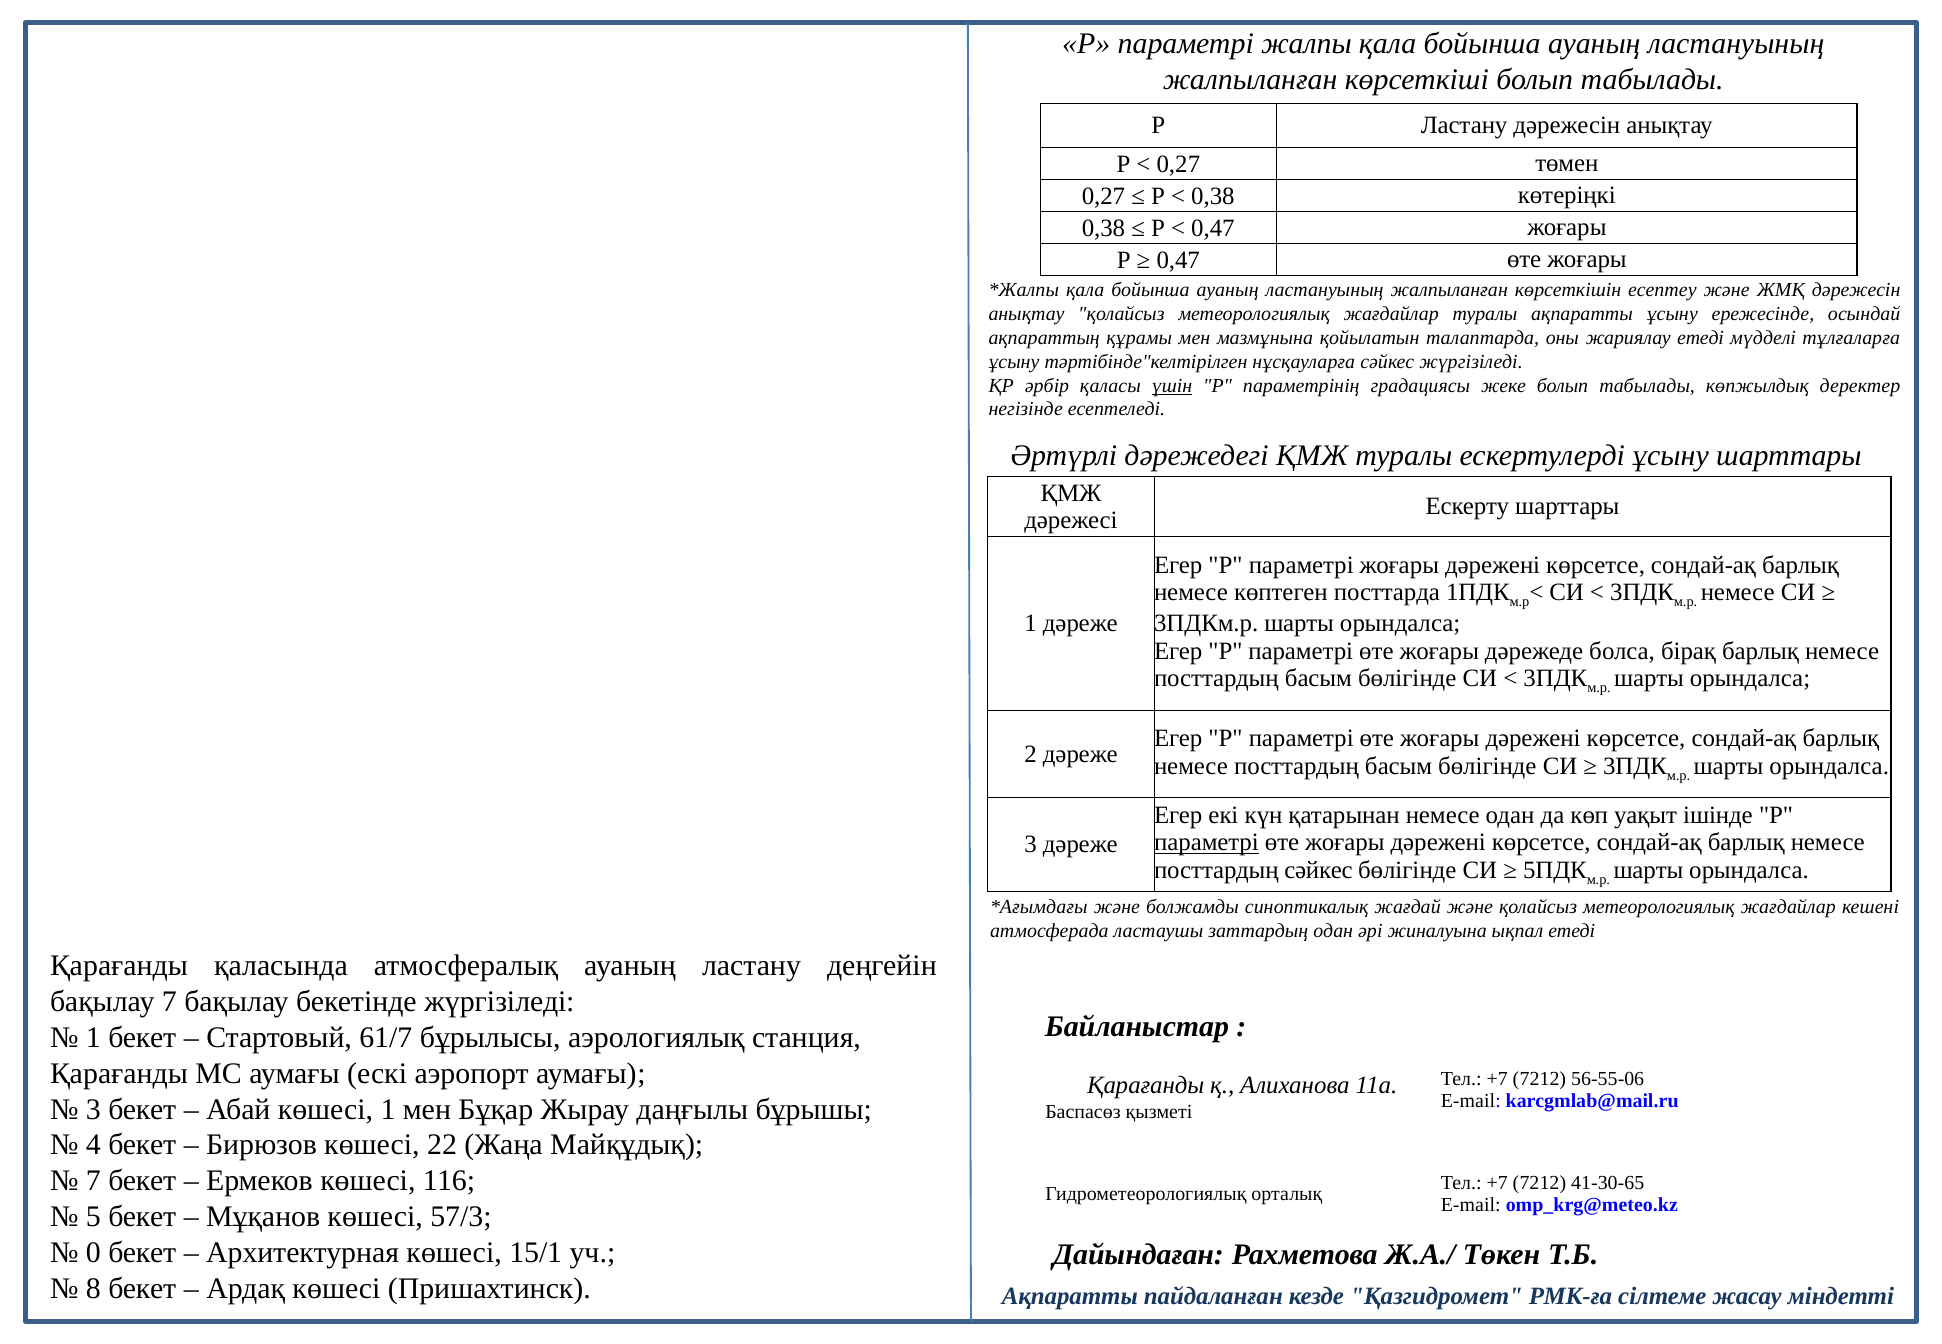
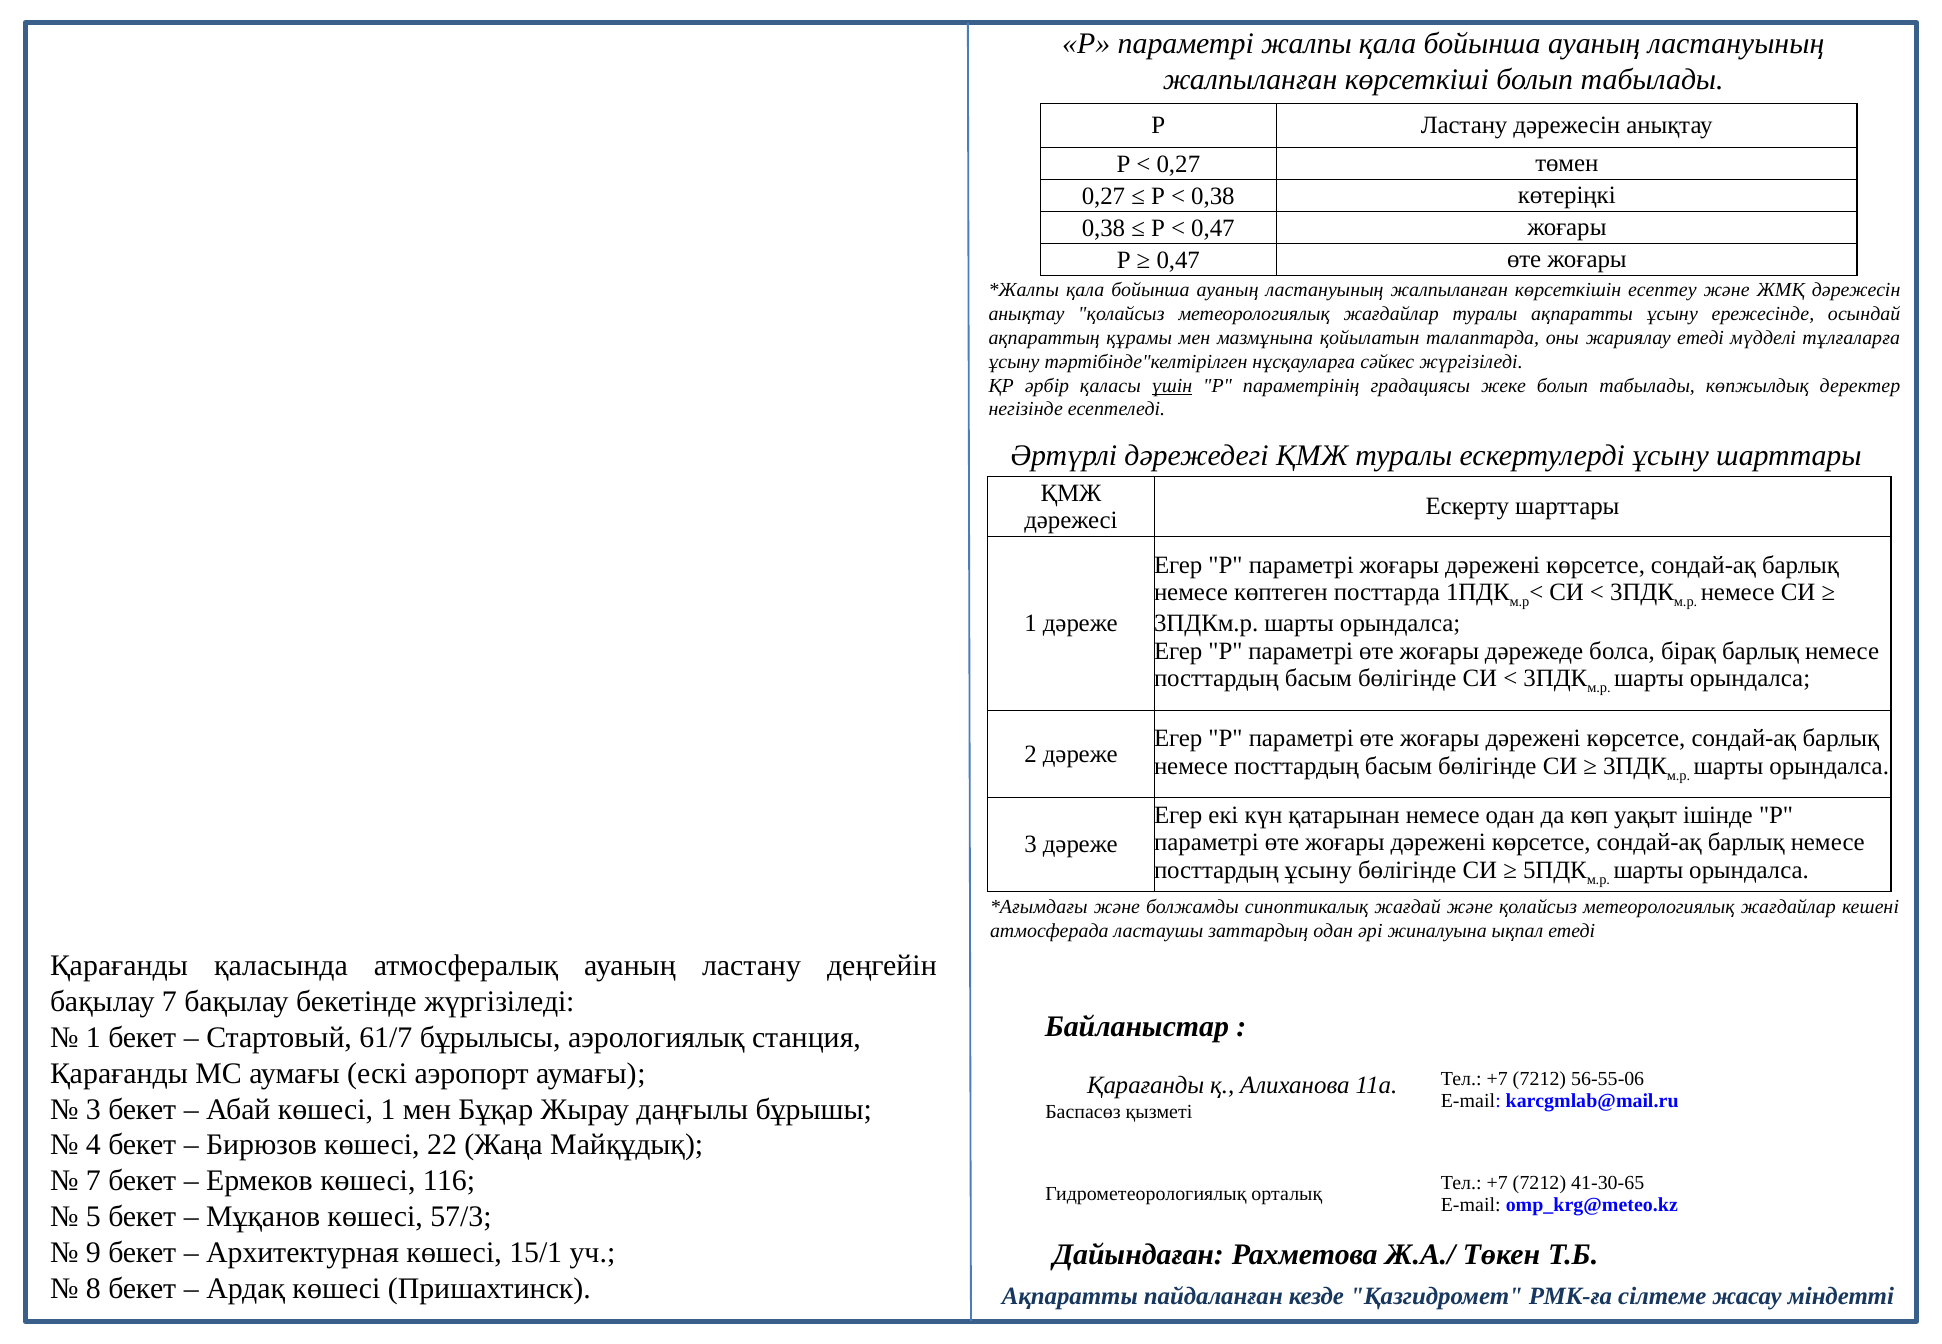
параметрі at (1206, 843) underline: present -> none
посттардың сәйкес: сәйкес -> ұсыну
0: 0 -> 9
